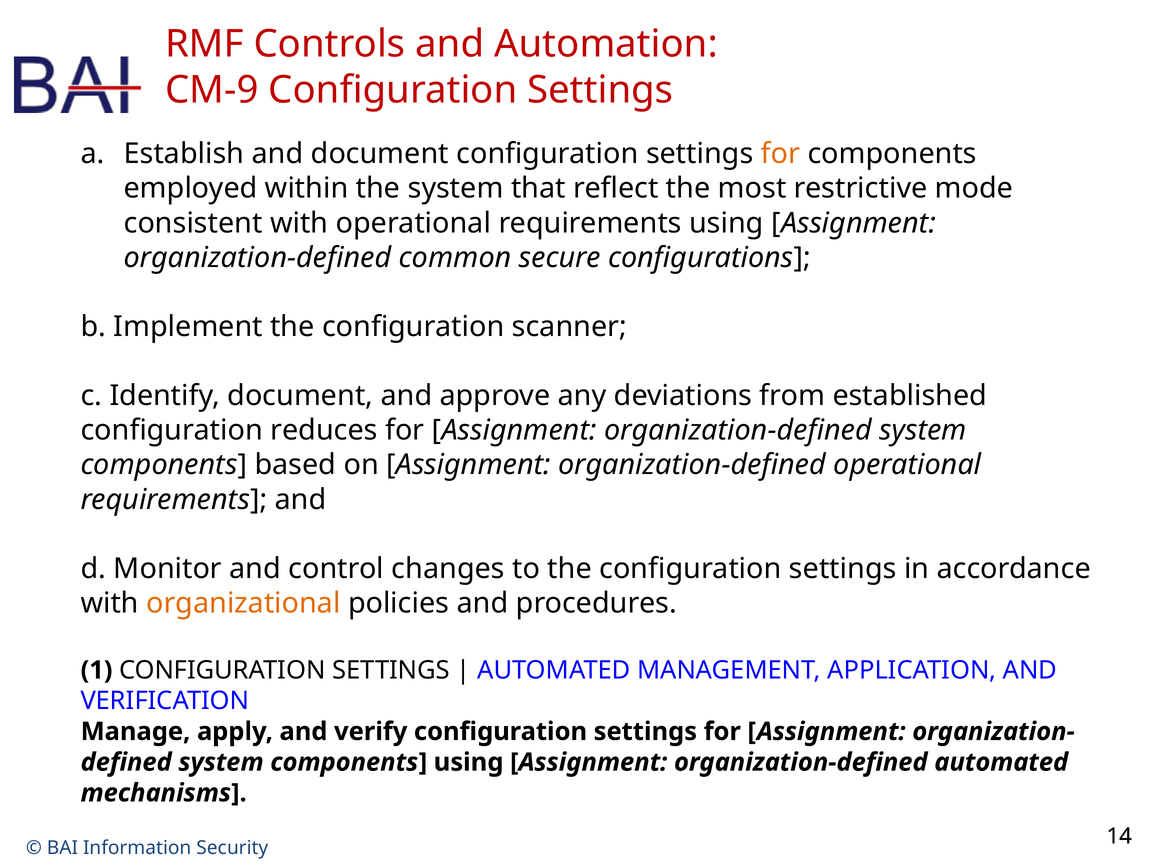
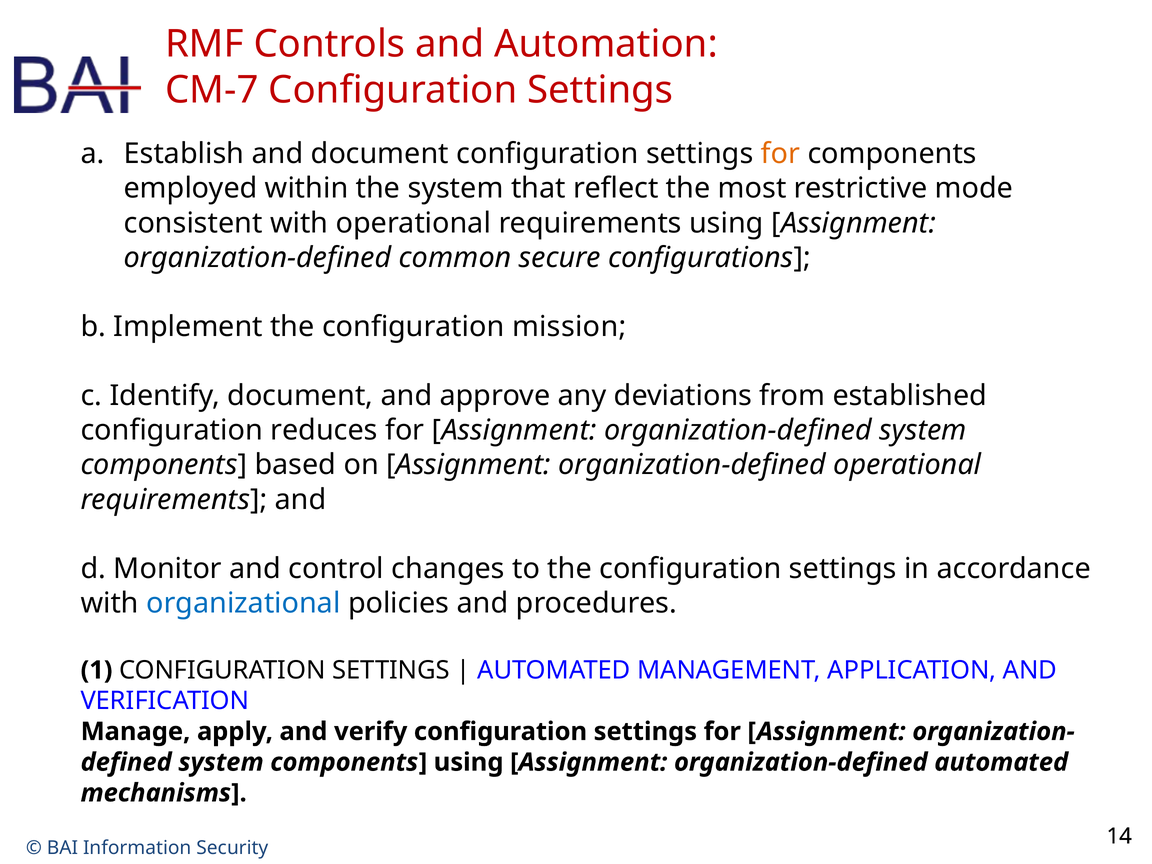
CM-9: CM-9 -> CM-7
scanner: scanner -> mission
organizational colour: orange -> blue
